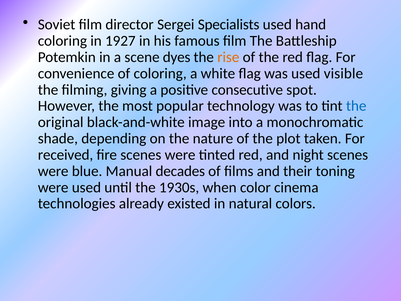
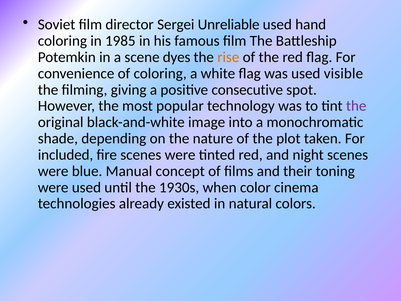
Specialists: Specialists -> Unreliable
1927: 1927 -> 1985
the at (356, 106) colour: blue -> purple
received: received -> included
decades: decades -> concept
